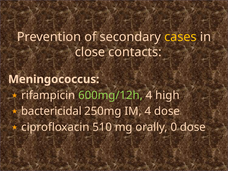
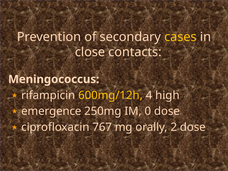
600mg/12h colour: light green -> yellow
bactericidal: bactericidal -> emergence
IM 4: 4 -> 0
510: 510 -> 767
0: 0 -> 2
